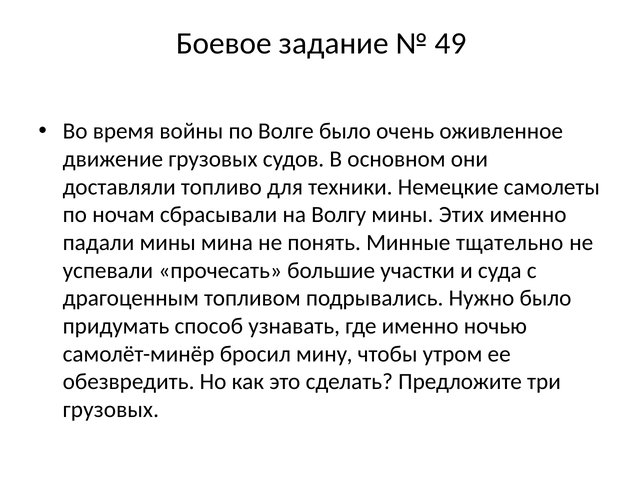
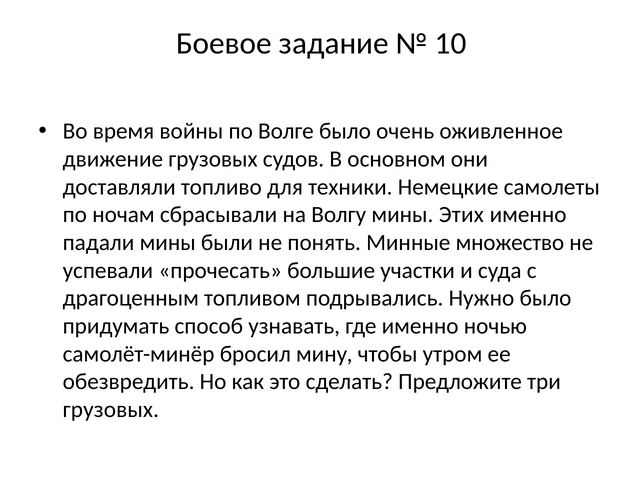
49: 49 -> 10
мина: мина -> были
тщательно: тщательно -> множество
